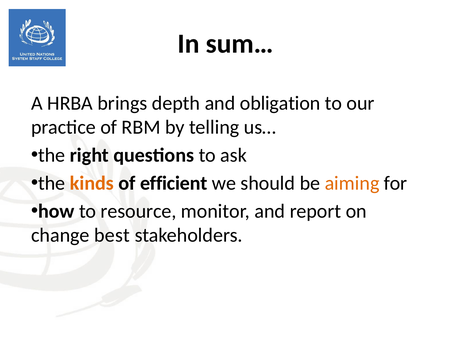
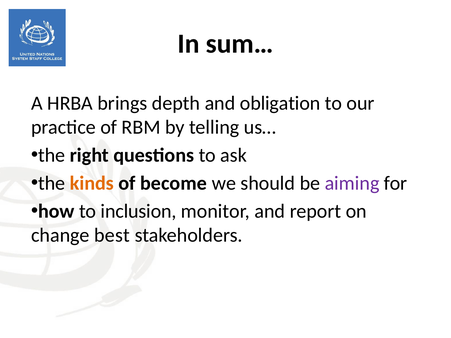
efficient: efficient -> become
aiming colour: orange -> purple
resource: resource -> inclusion
